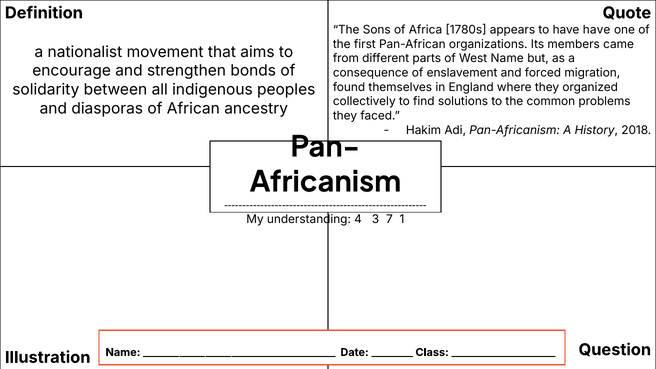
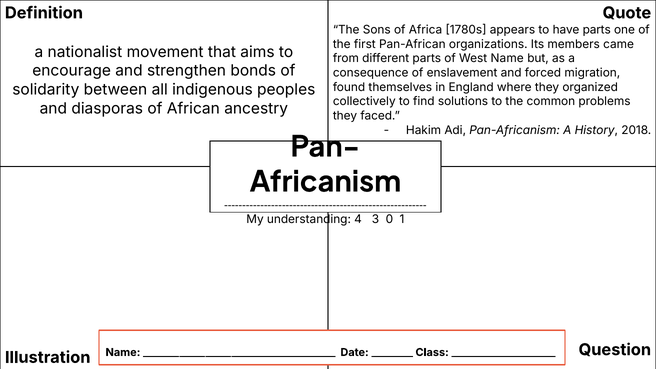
have have: have -> parts
7: 7 -> 0
